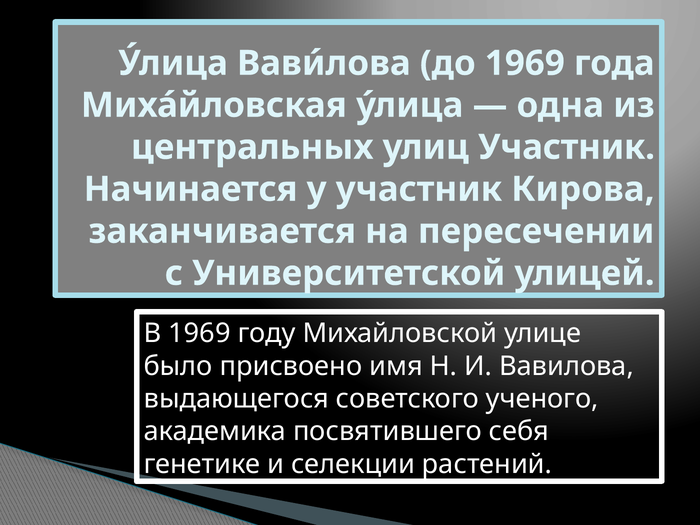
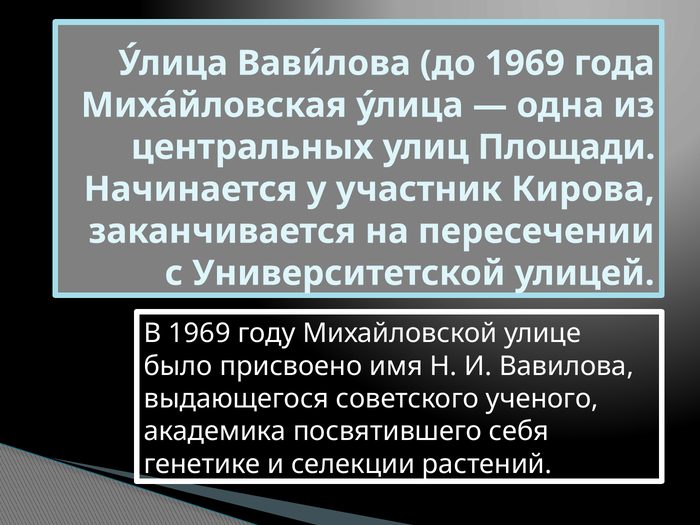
улиц Участник: Участник -> Площади
